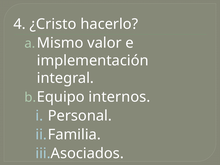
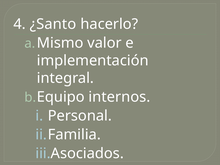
¿Cristo: ¿Cristo -> ¿Santo
